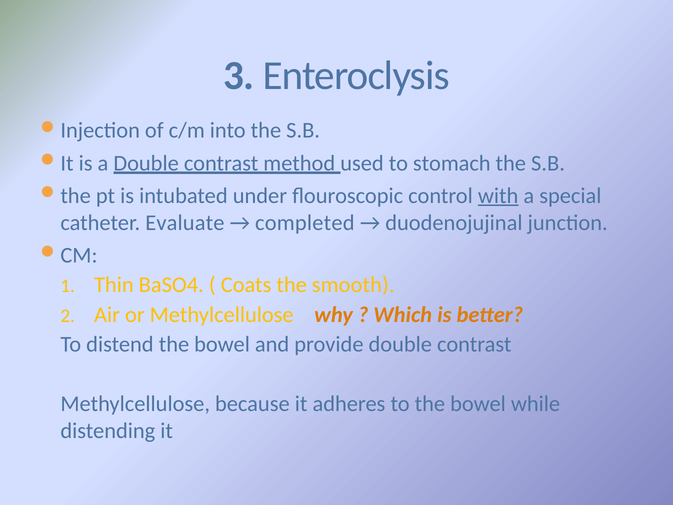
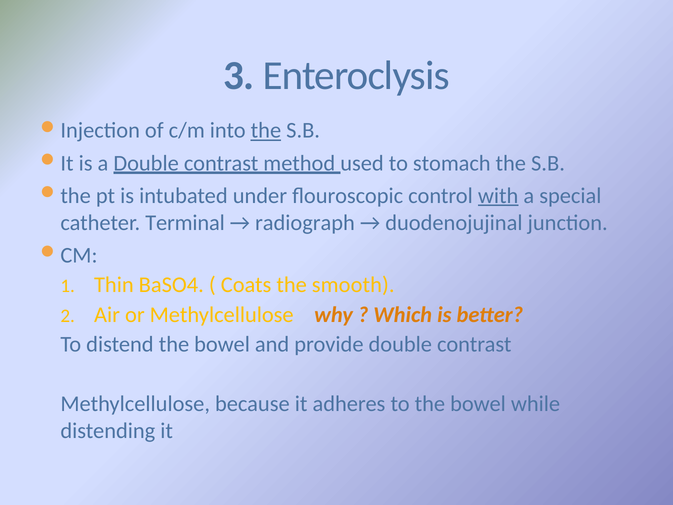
the at (266, 131) underline: none -> present
Evaluate: Evaluate -> Terminal
completed: completed -> radiograph
